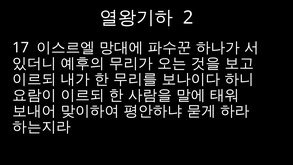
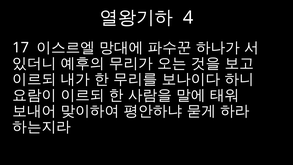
2: 2 -> 4
